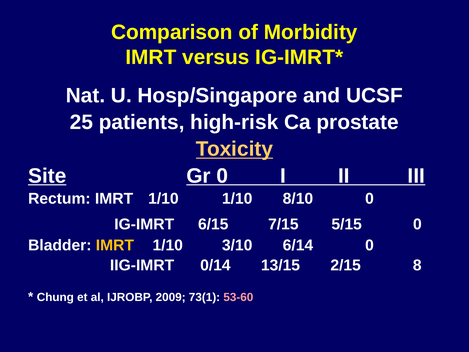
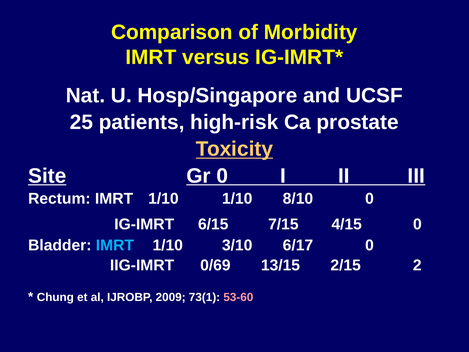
5/15: 5/15 -> 4/15
IMRT at (115, 245) colour: yellow -> light blue
6/14: 6/14 -> 6/17
0/14: 0/14 -> 0/69
8: 8 -> 2
